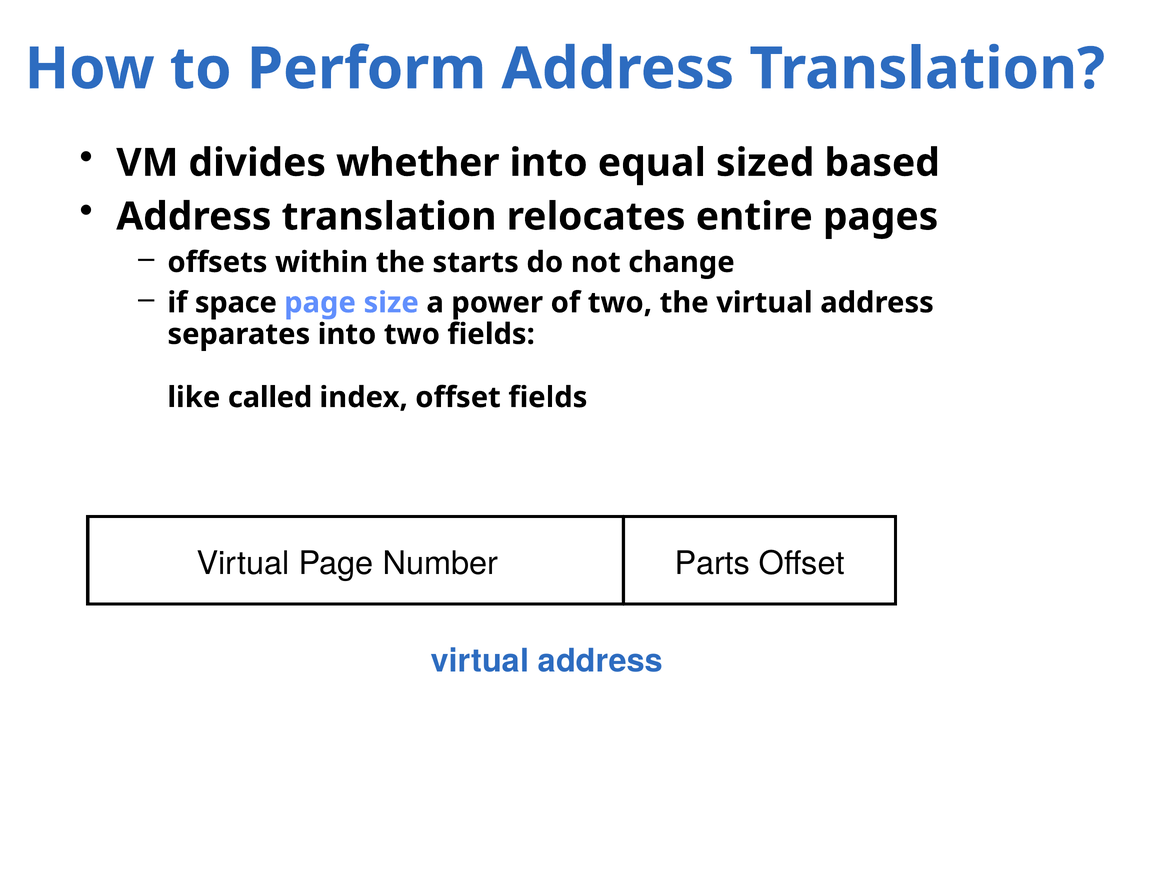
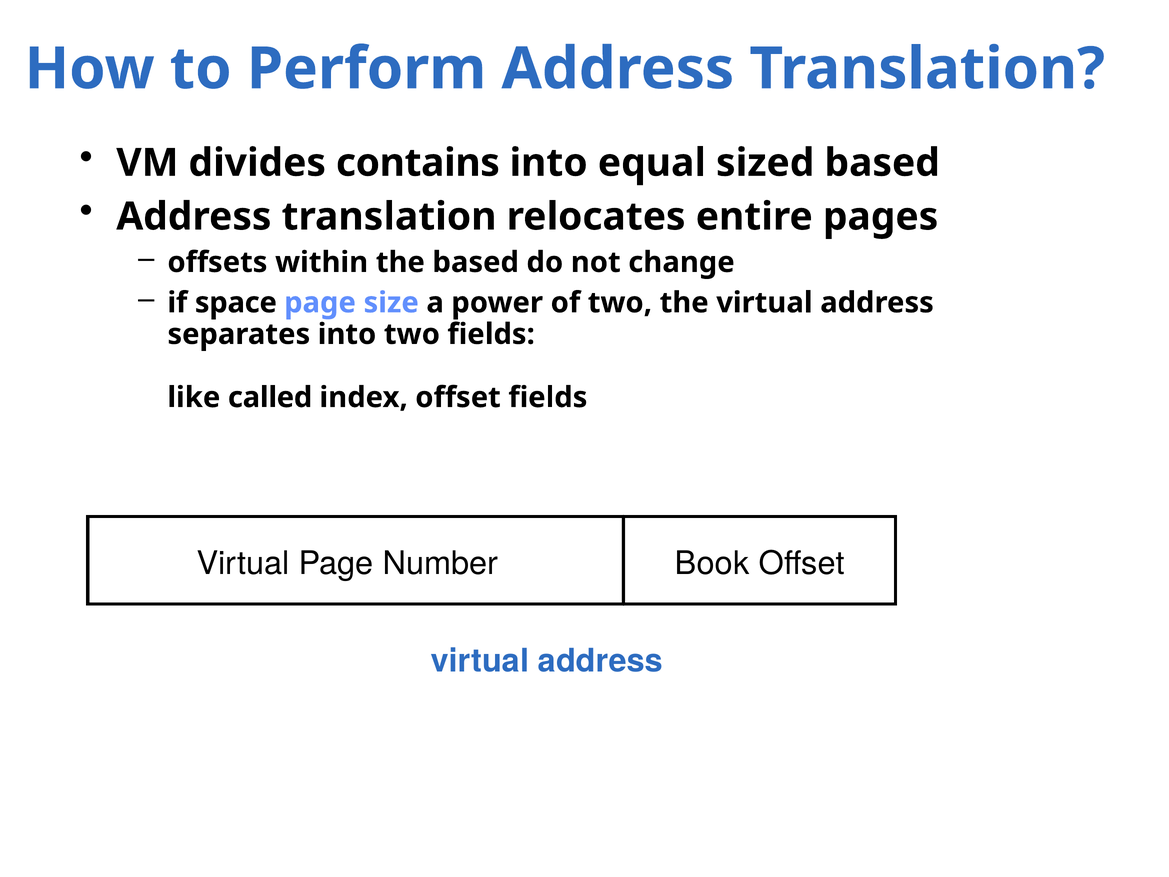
whether: whether -> contains
the starts: starts -> based
Parts: Parts -> Book
